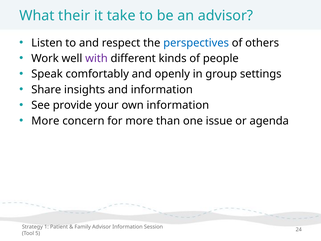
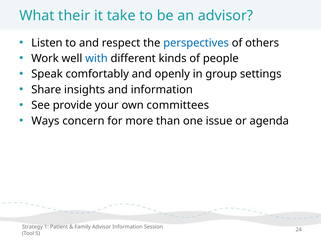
with colour: purple -> blue
own information: information -> committees
More at (45, 121): More -> Ways
